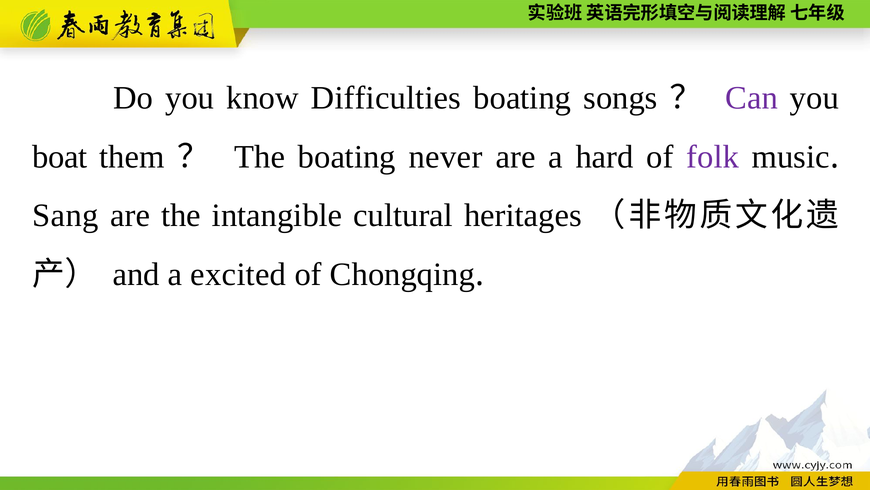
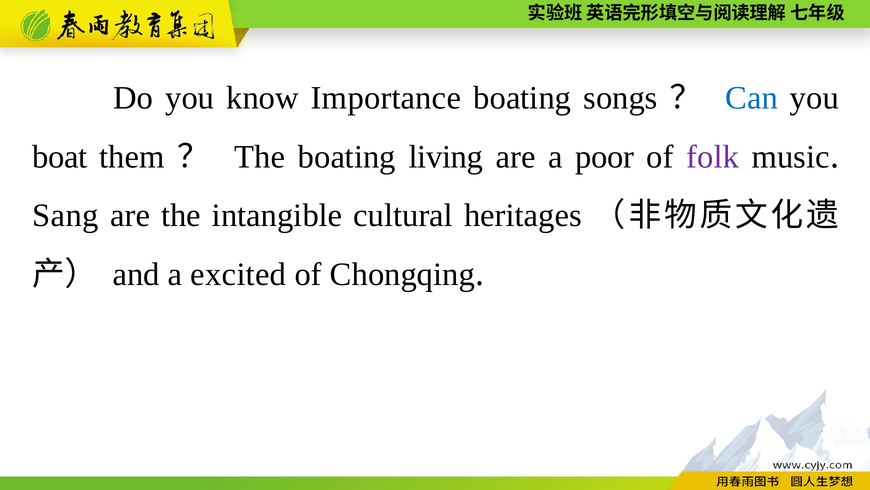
Difficulties: Difficulties -> Importance
Can colour: purple -> blue
never: never -> living
hard: hard -> poor
